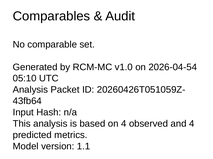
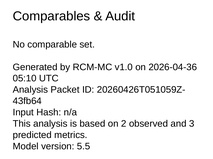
2026-04-54: 2026-04-54 -> 2026-04-36
on 4: 4 -> 2
and 4: 4 -> 3
1.1: 1.1 -> 5.5
